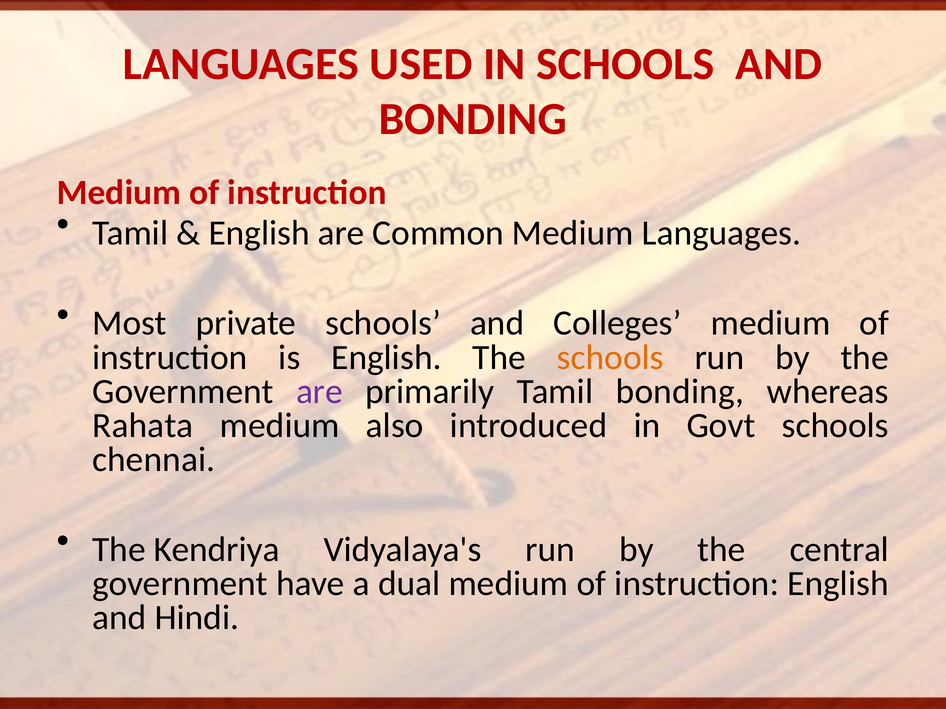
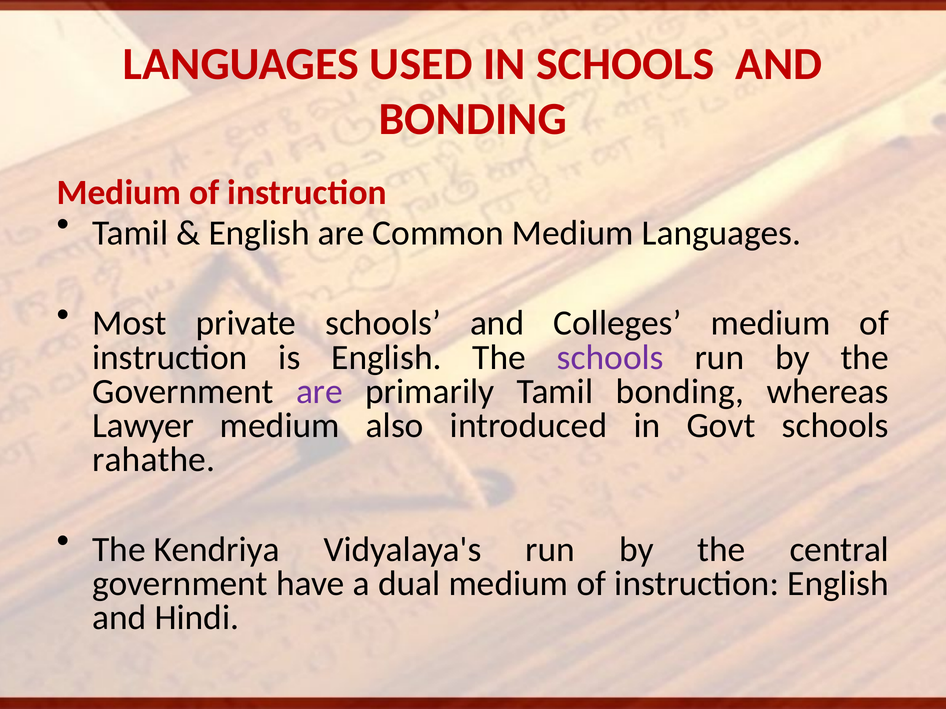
schools at (610, 358) colour: orange -> purple
Rahata: Rahata -> Lawyer
chennai: chennai -> rahathe
